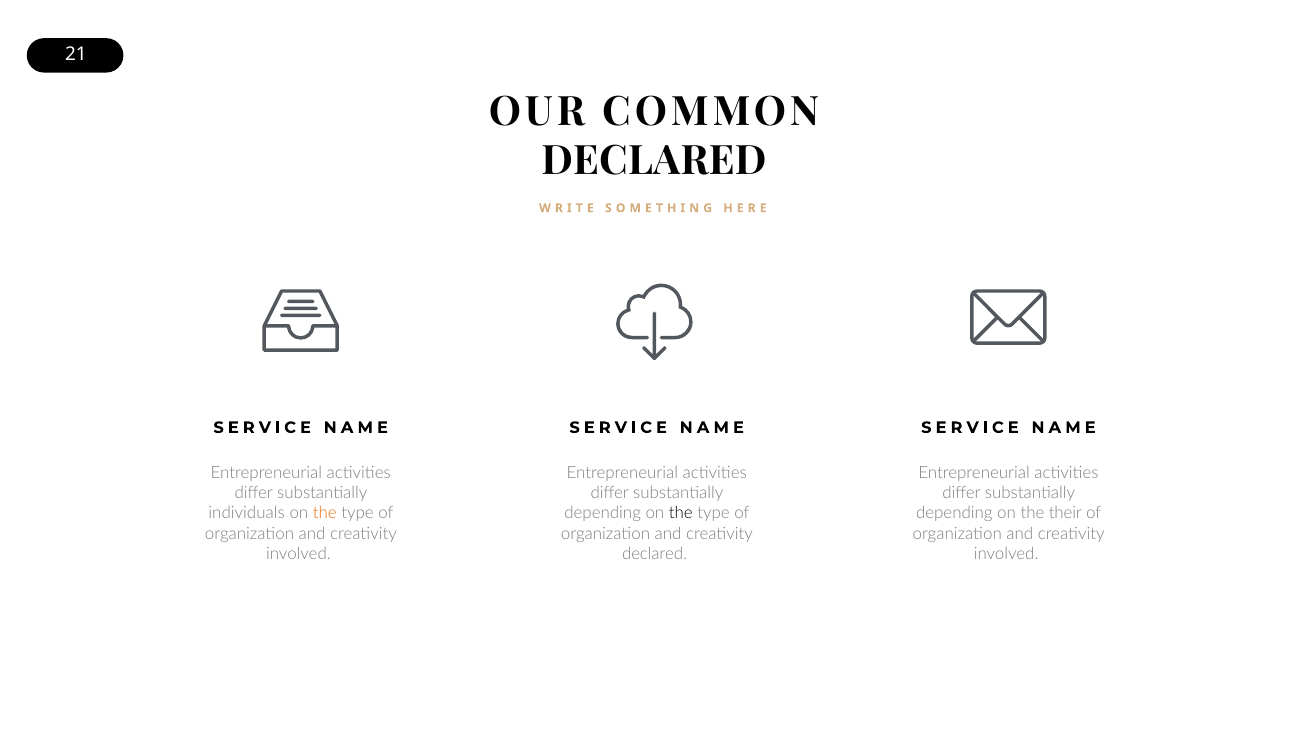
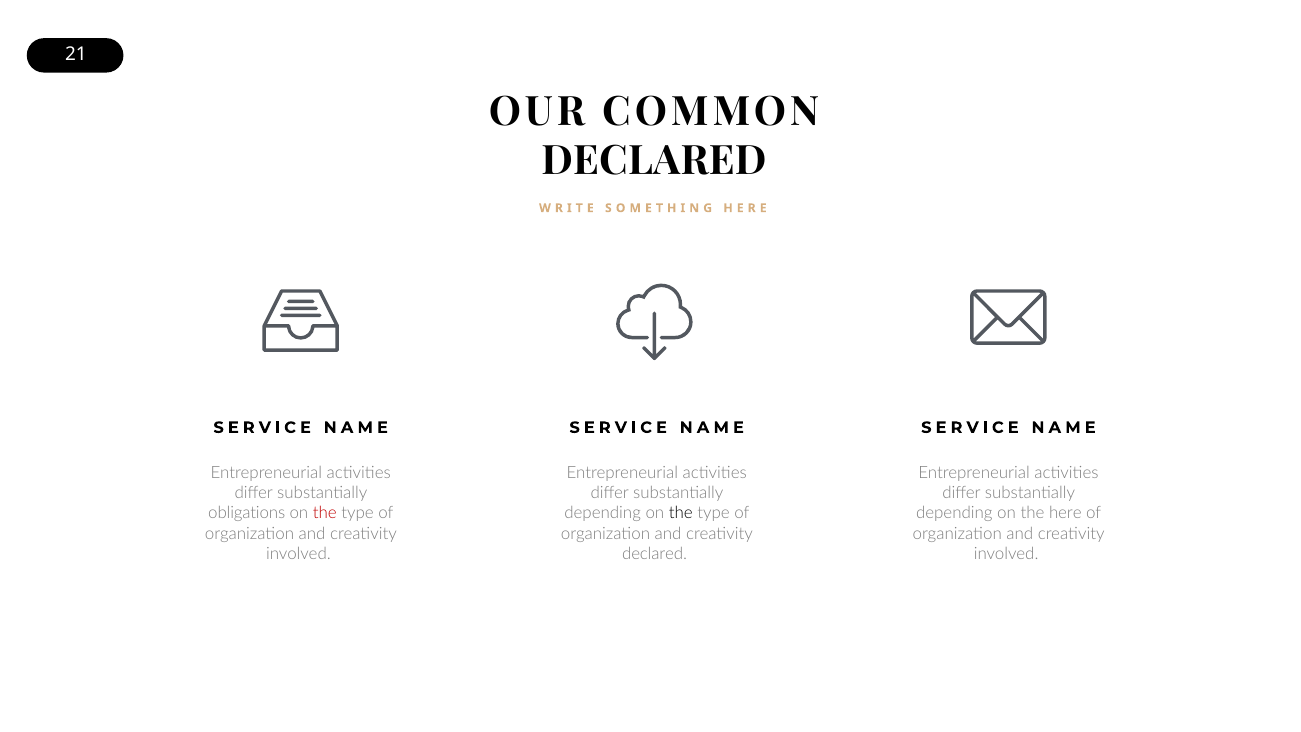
individuals: individuals -> obligations
the at (325, 513) colour: orange -> red
their: their -> here
